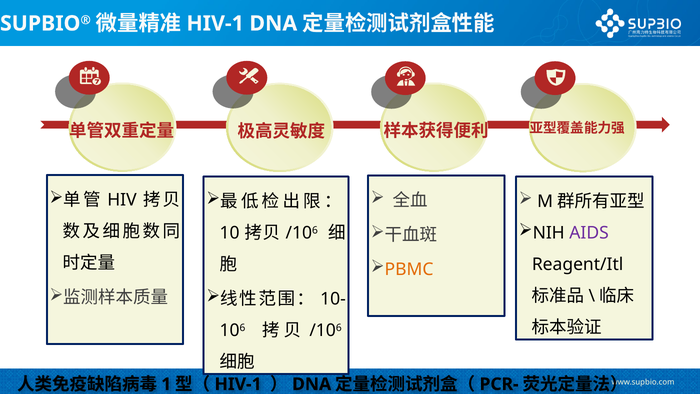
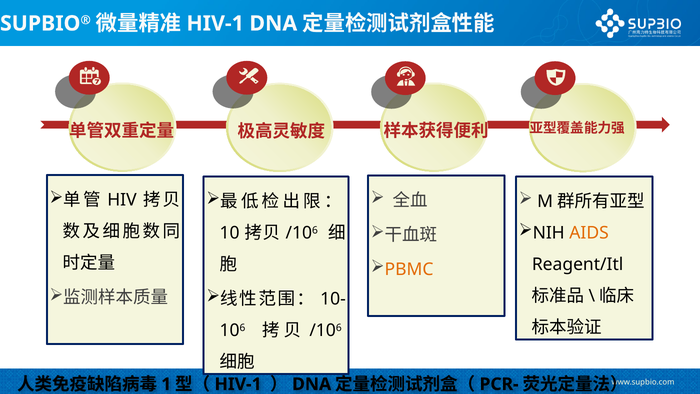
AIDS colour: purple -> orange
